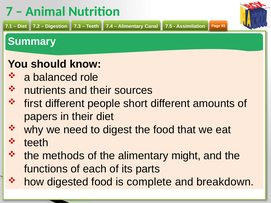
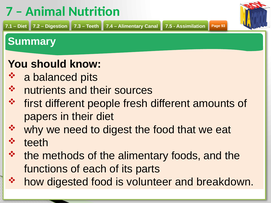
role: role -> pits
short: short -> fresh
might: might -> foods
complete: complete -> volunteer
